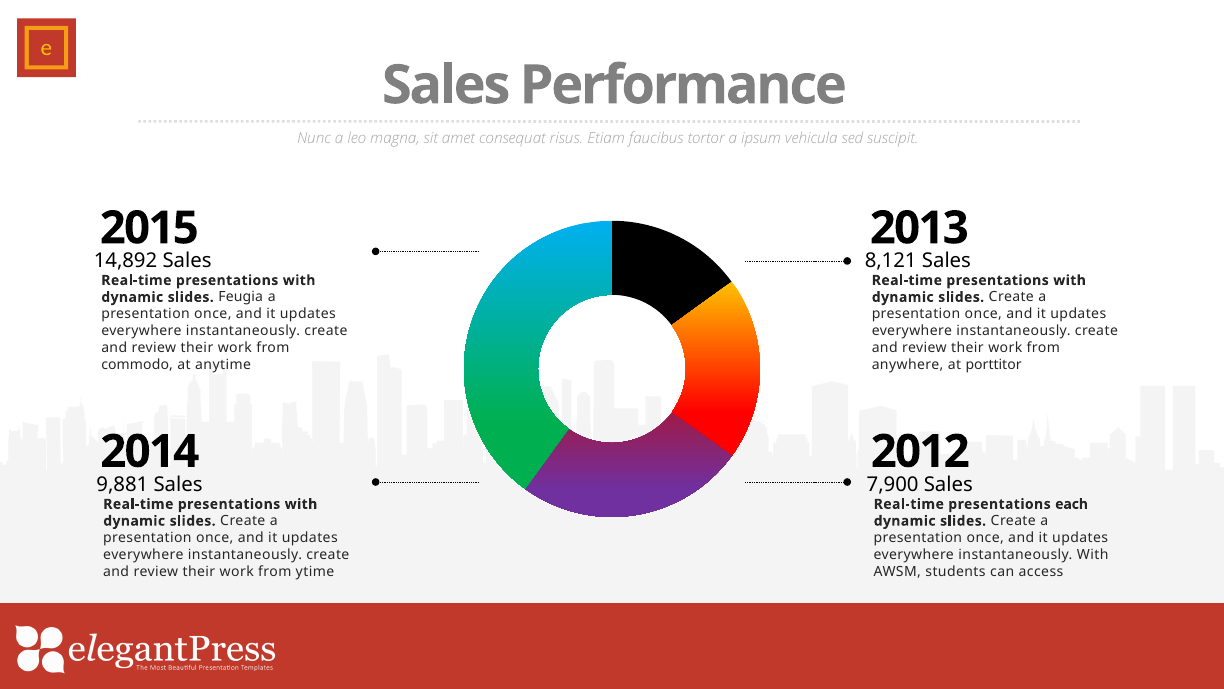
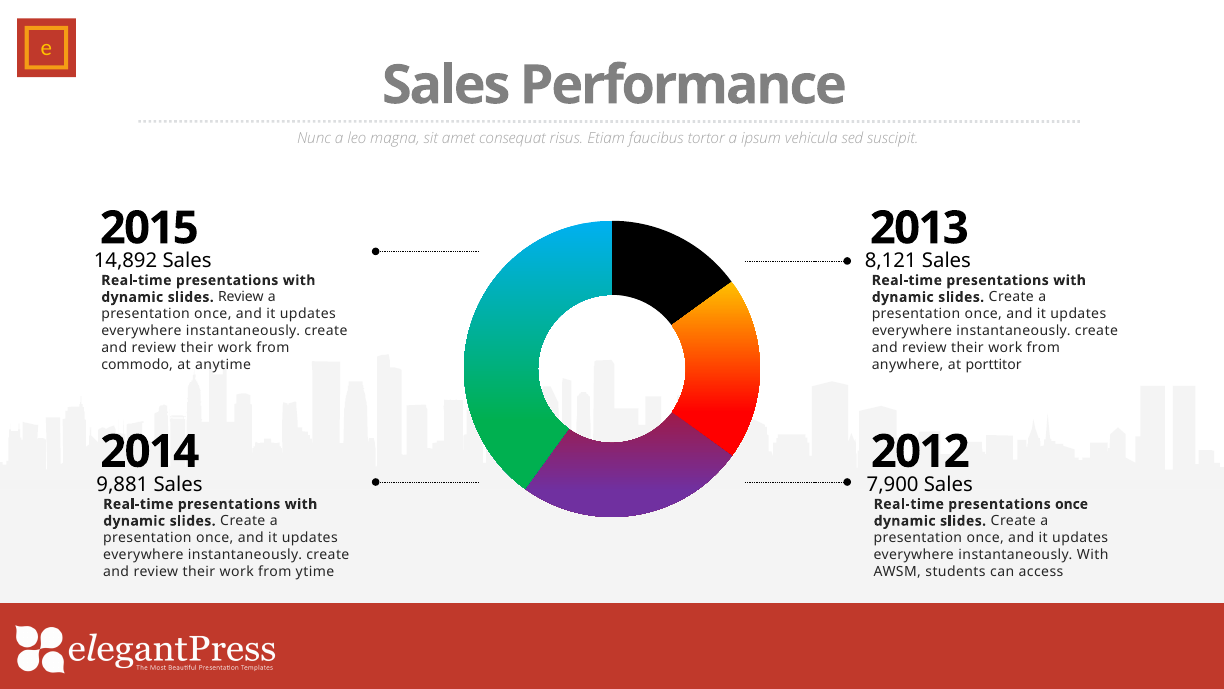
slides Feugia: Feugia -> Review
presentations each: each -> once
